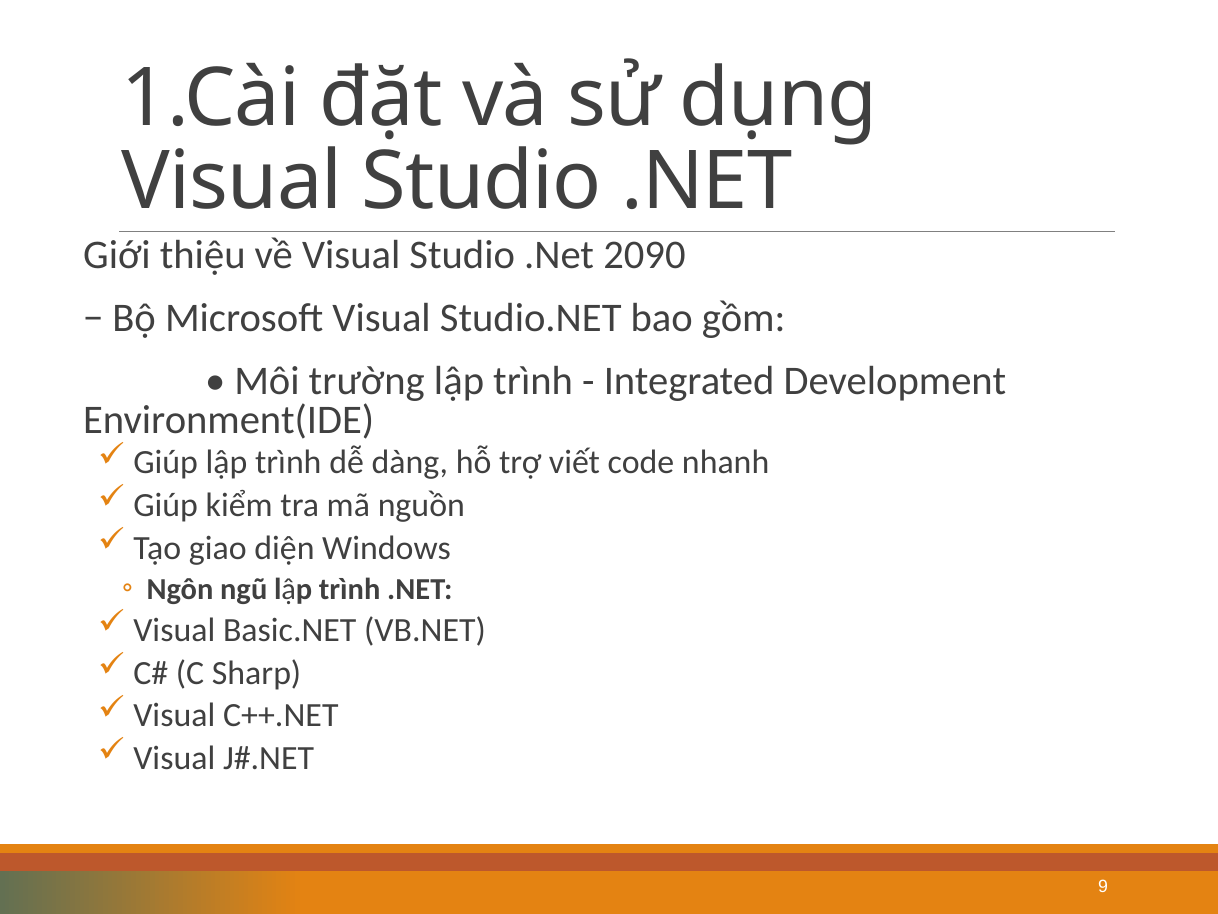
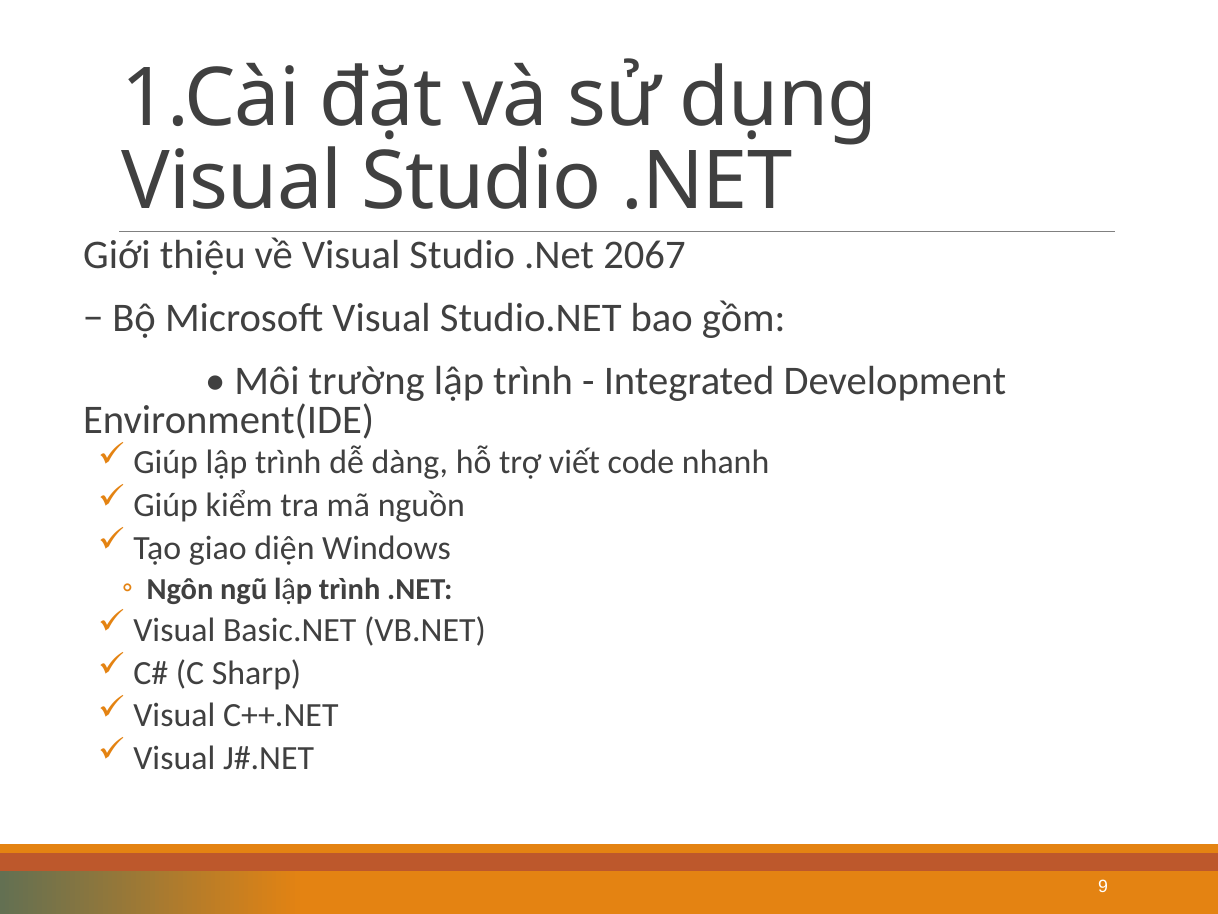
2090: 2090 -> 2067
